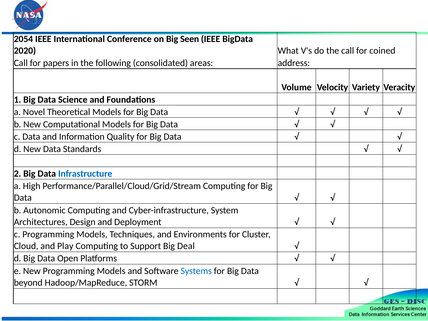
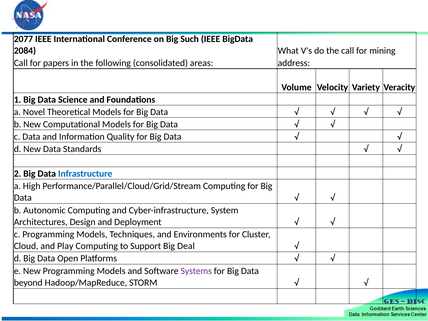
2054: 2054 -> 2077
Seen: Seen -> Such
2020: 2020 -> 2084
coined: coined -> mining
Systems colour: blue -> purple
